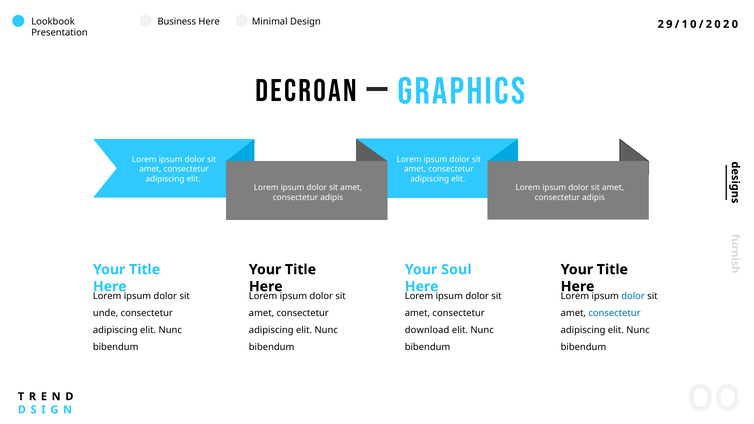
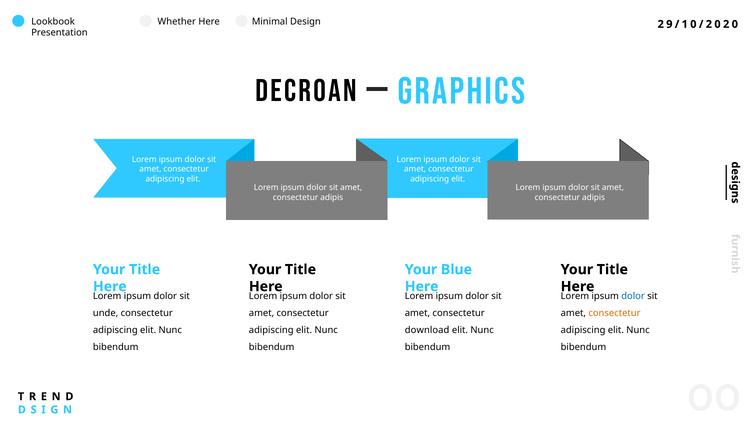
Business: Business -> Whether
Soul: Soul -> Blue
consectetur at (614, 313) colour: blue -> orange
